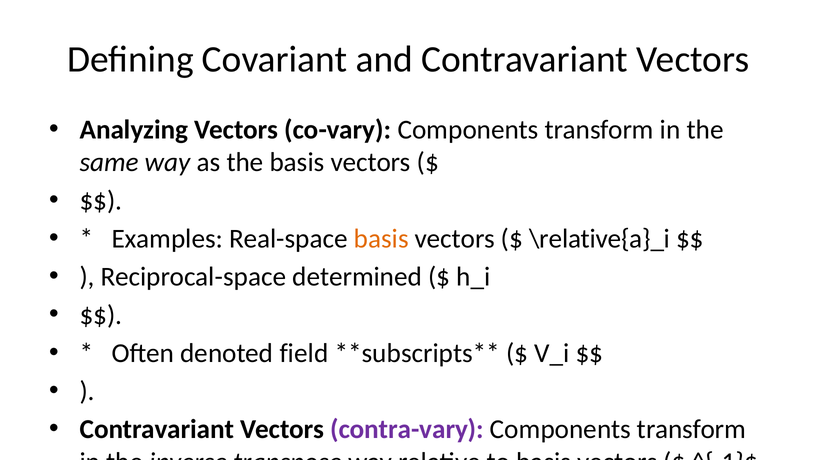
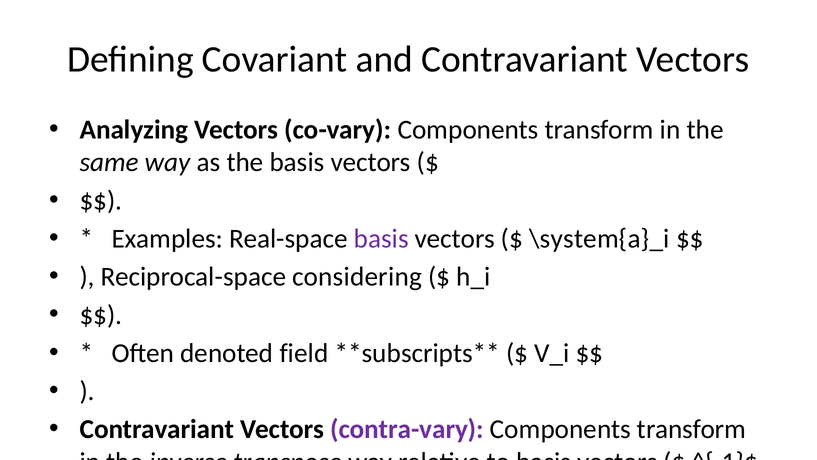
basis at (381, 238) colour: orange -> purple
\relative{a}_i: \relative{a}_i -> \system{a}_i
determined: determined -> considering
